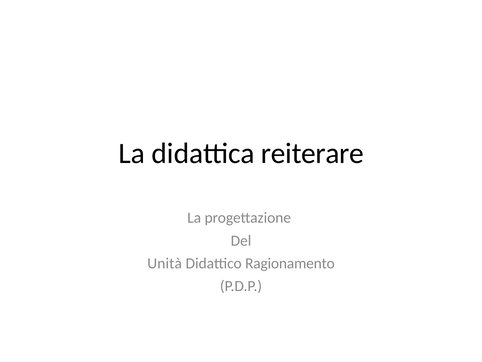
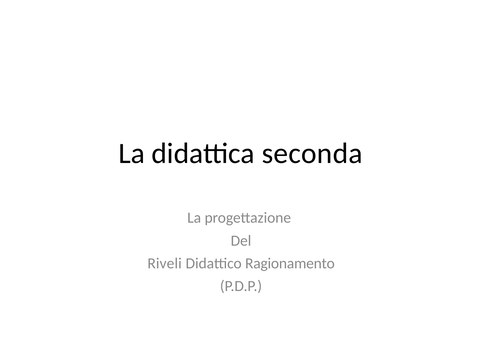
reiterare: reiterare -> seconda
Unità: Unità -> Riveli
